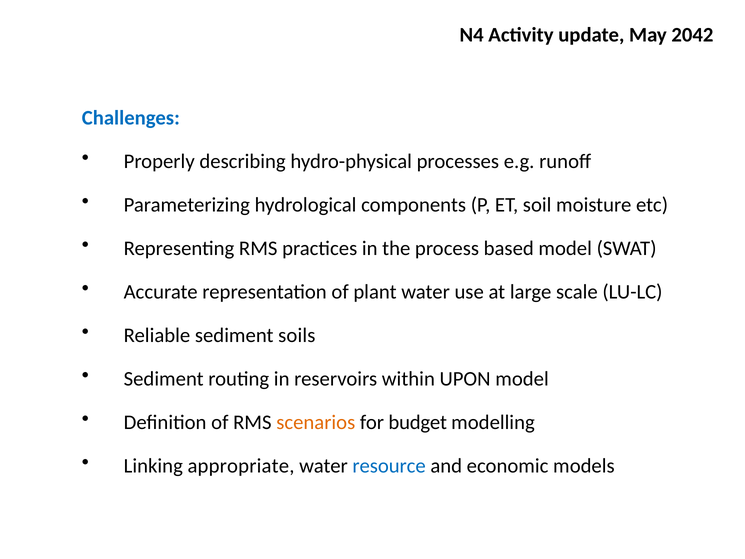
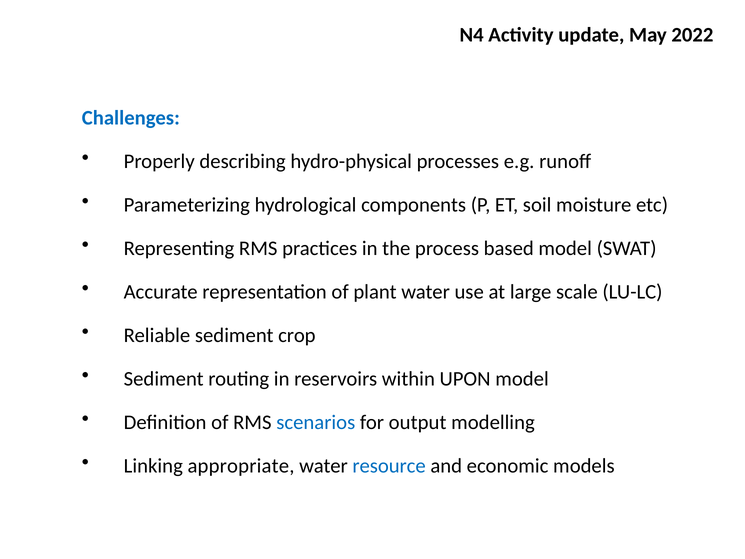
2042: 2042 -> 2022
soils: soils -> crop
scenarios colour: orange -> blue
budget: budget -> output
